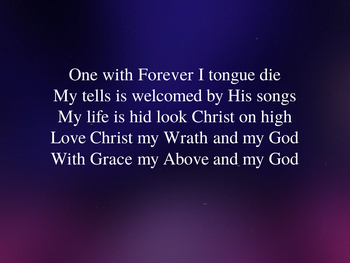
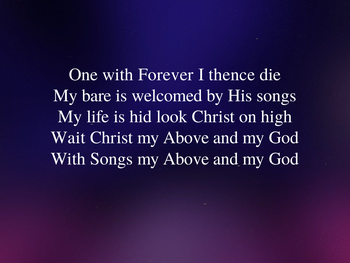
tongue: tongue -> thence
tells: tells -> bare
Love: Love -> Wait
Christ my Wrath: Wrath -> Above
With Grace: Grace -> Songs
